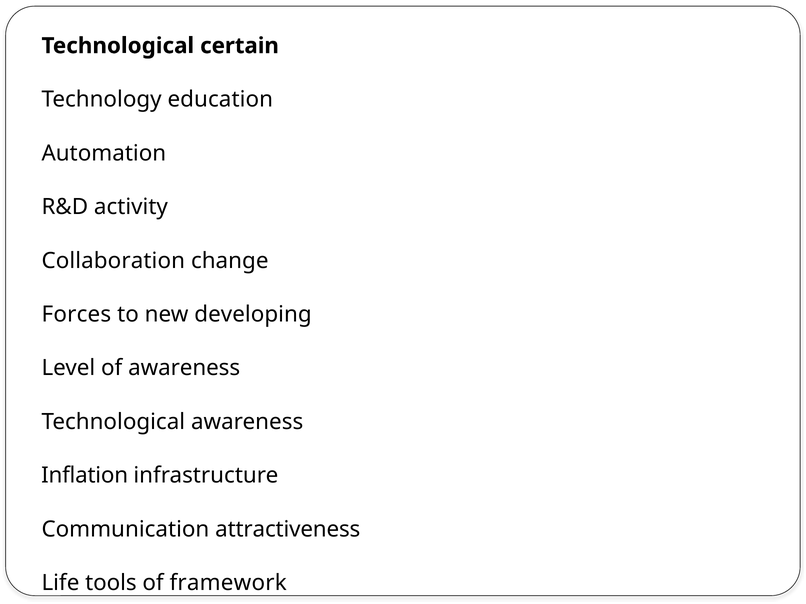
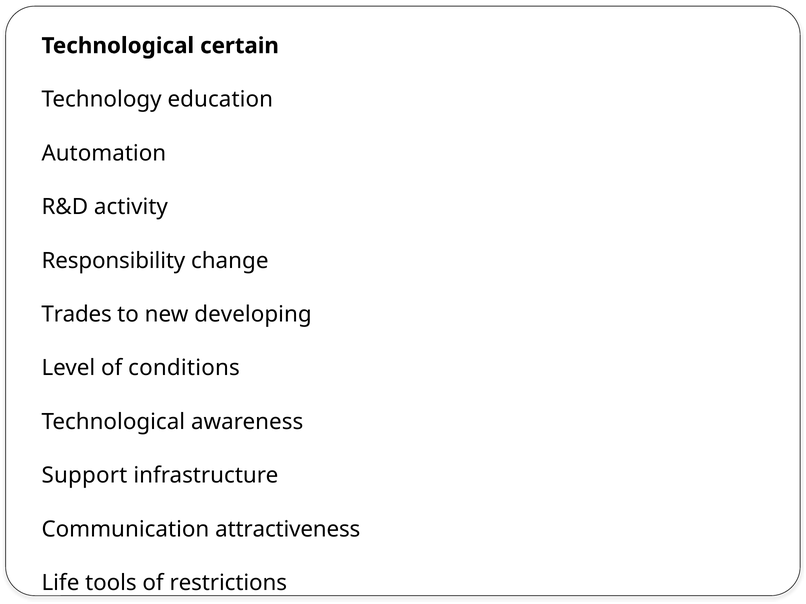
Collaboration: Collaboration -> Responsibility
Forces: Forces -> Trades
of awareness: awareness -> conditions
Inflation: Inflation -> Support
framework: framework -> restrictions
